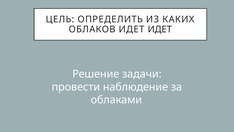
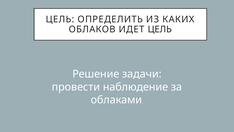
ИДЕТ ИДЕТ: ИДЕТ -> ЦЕЛЬ
